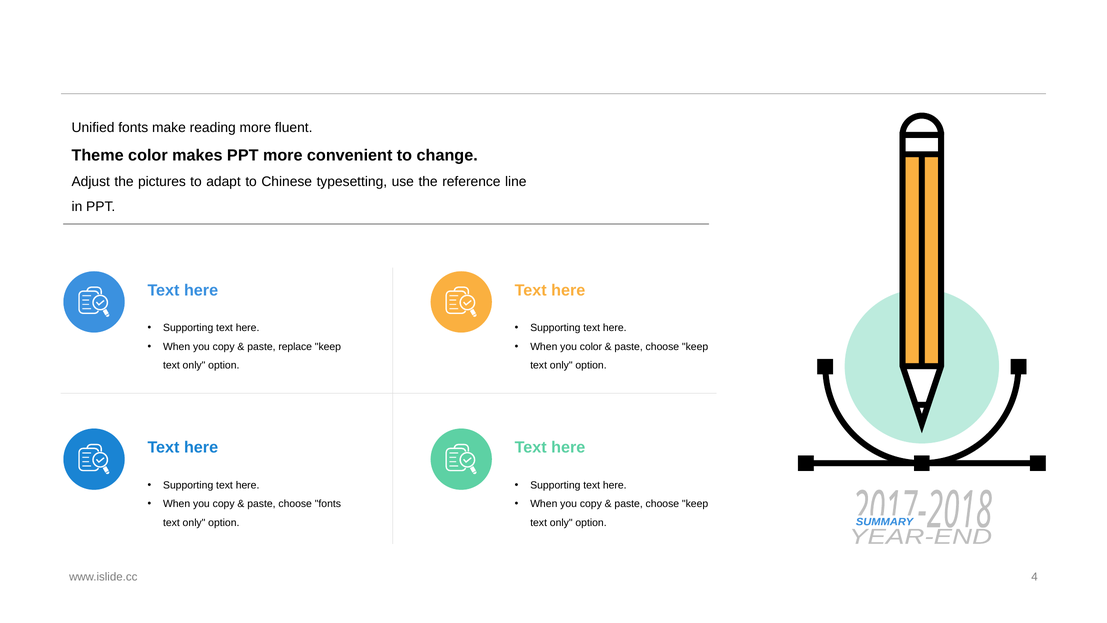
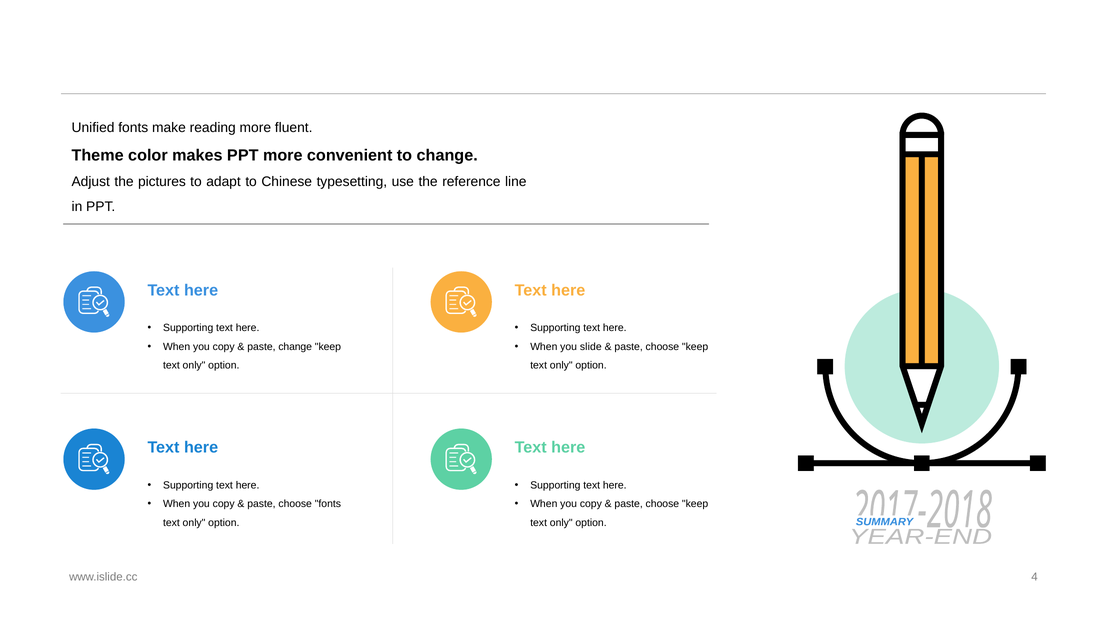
paste replace: replace -> change
you color: color -> slide
